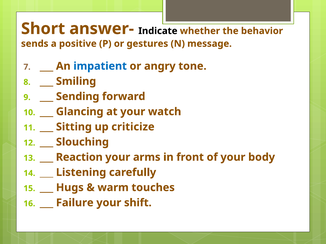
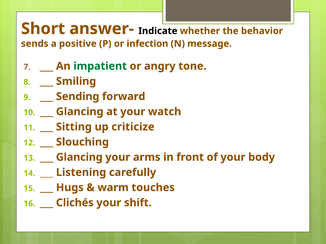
gestures: gestures -> infection
impatient colour: blue -> green
Reaction at (79, 157): Reaction -> Glancing
Failure: Failure -> Clichés
